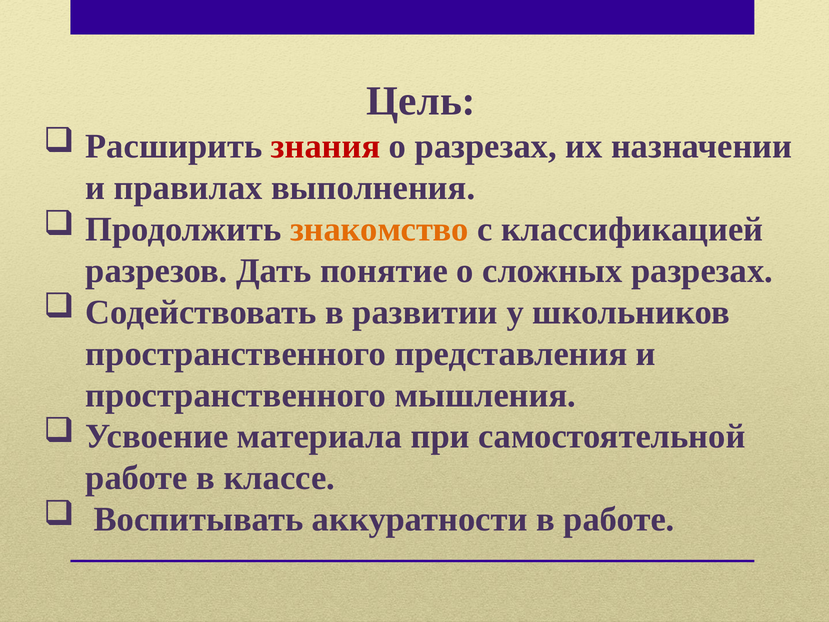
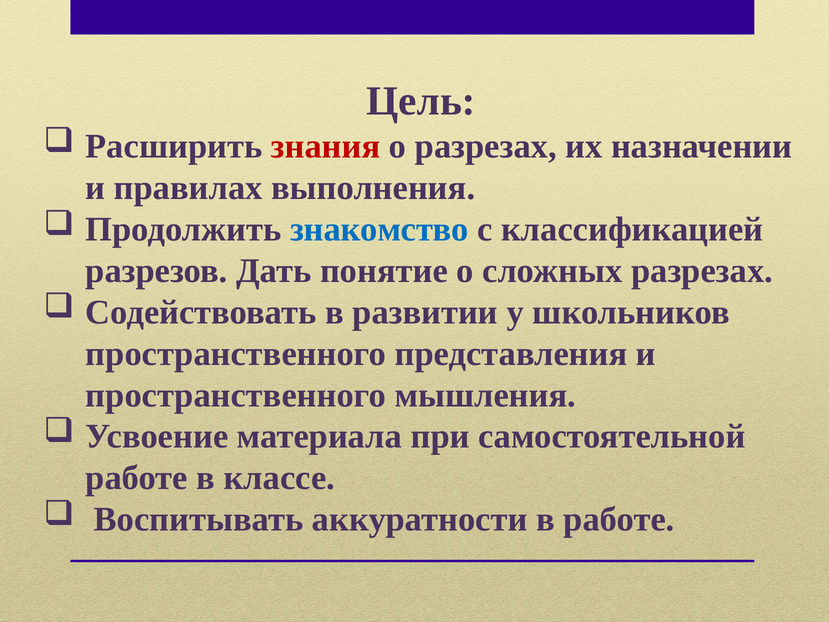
знакомство colour: orange -> blue
